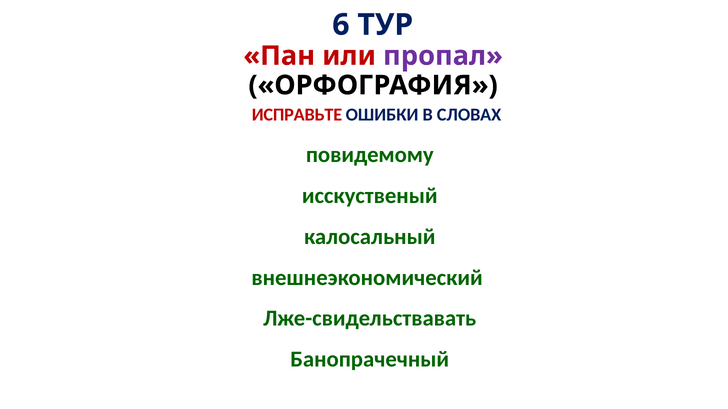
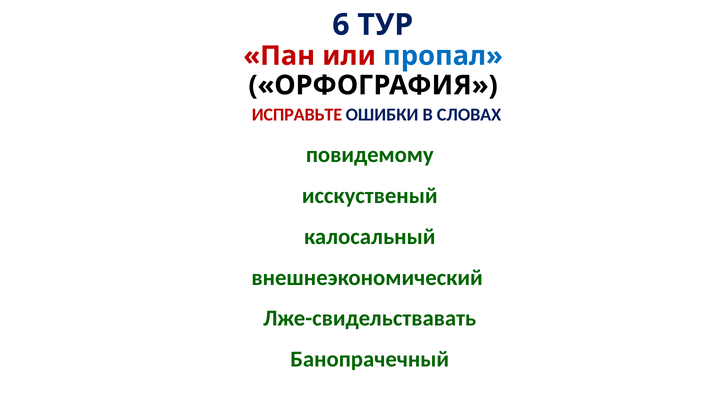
пропал colour: purple -> blue
